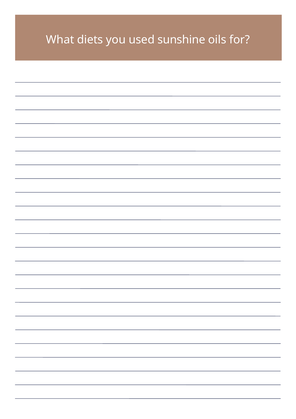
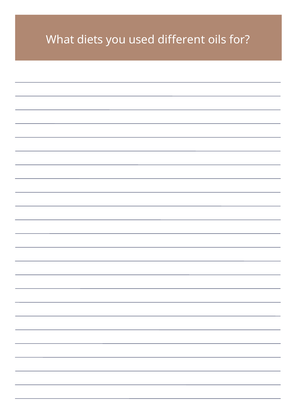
sunshine: sunshine -> different
